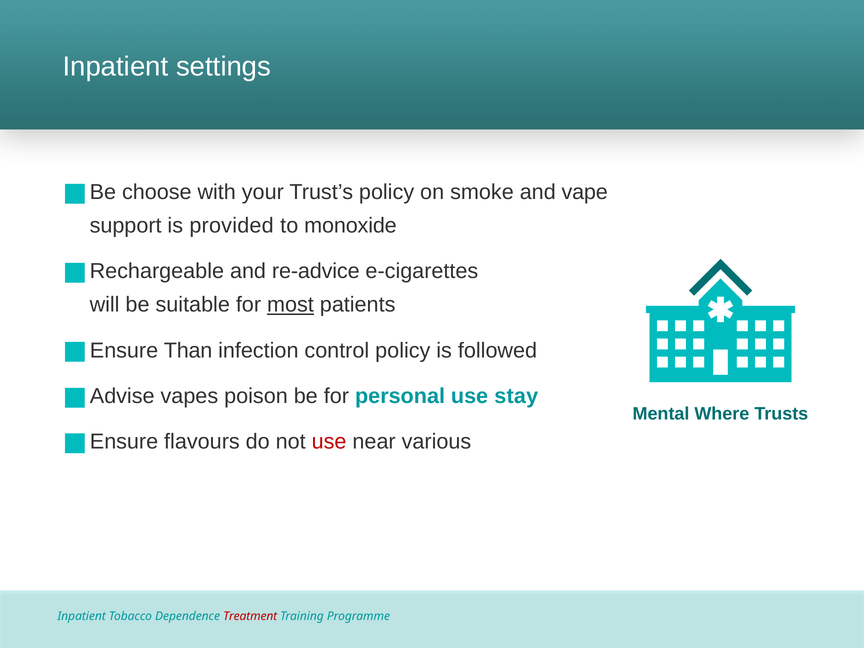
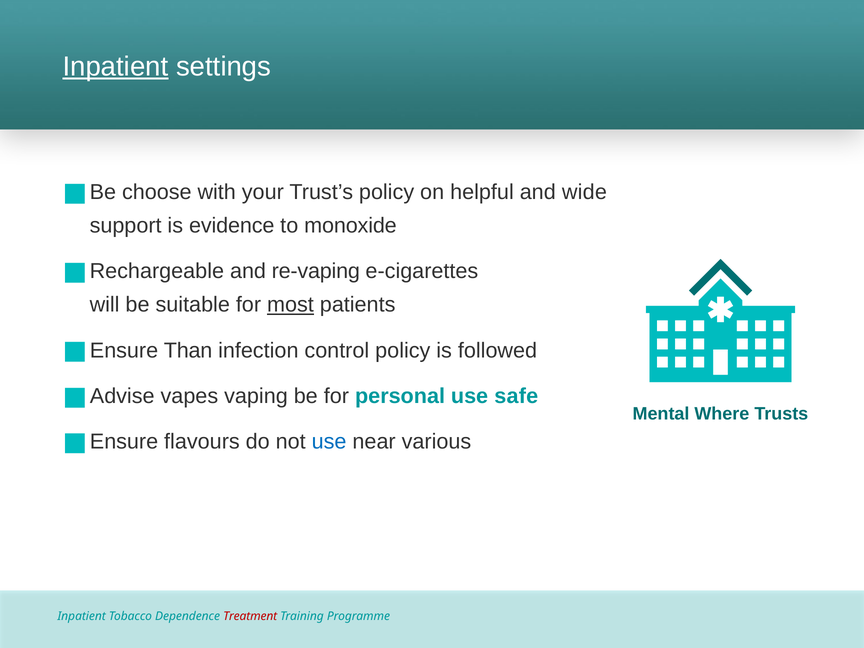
Inpatient at (116, 67) underline: none -> present
smoke: smoke -> helpful
vape: vape -> wide
provided: provided -> evidence
re-advice: re-advice -> re-vaping
poison: poison -> vaping
stay: stay -> safe
use at (329, 442) colour: red -> blue
